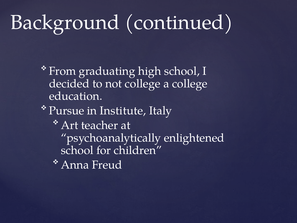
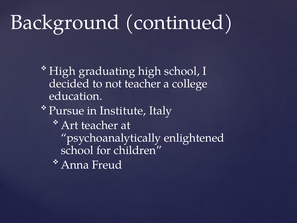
From at (62, 71): From -> High
not college: college -> teacher
